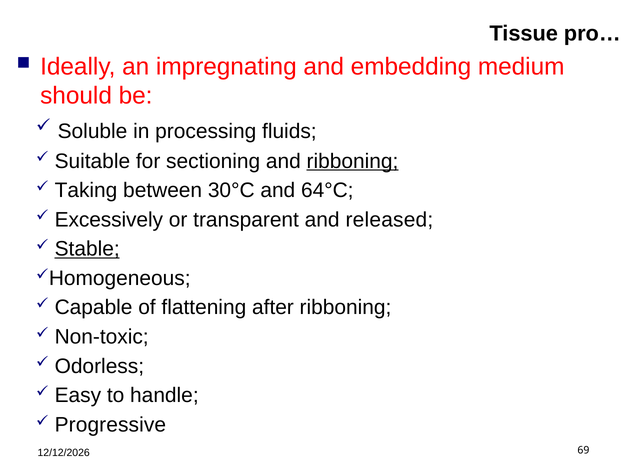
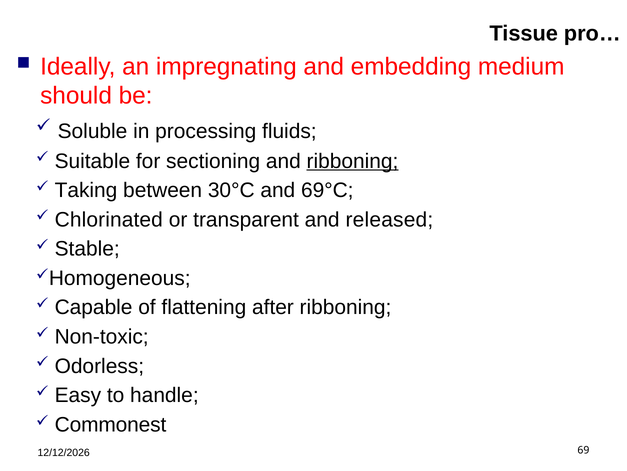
64°C: 64°C -> 69°C
Excessively: Excessively -> Chlorinated
Stable underline: present -> none
Progressive: Progressive -> Commonest
